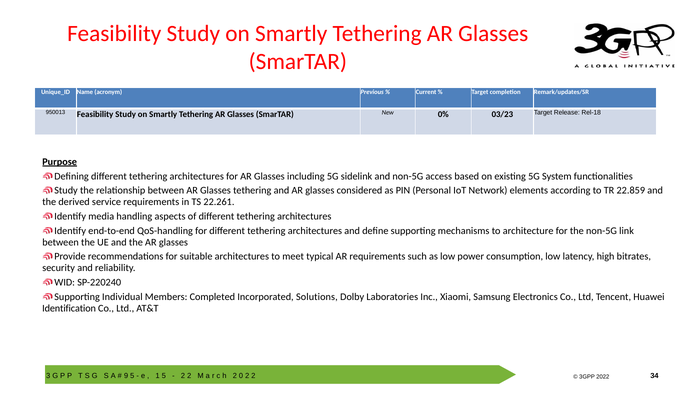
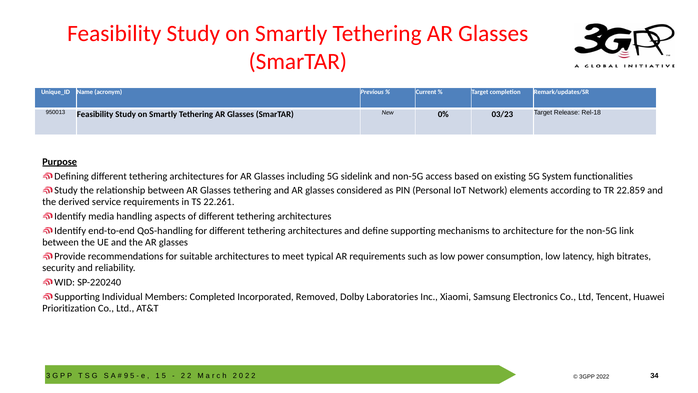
Solutions: Solutions -> Removed
Identification: Identification -> Prioritization
